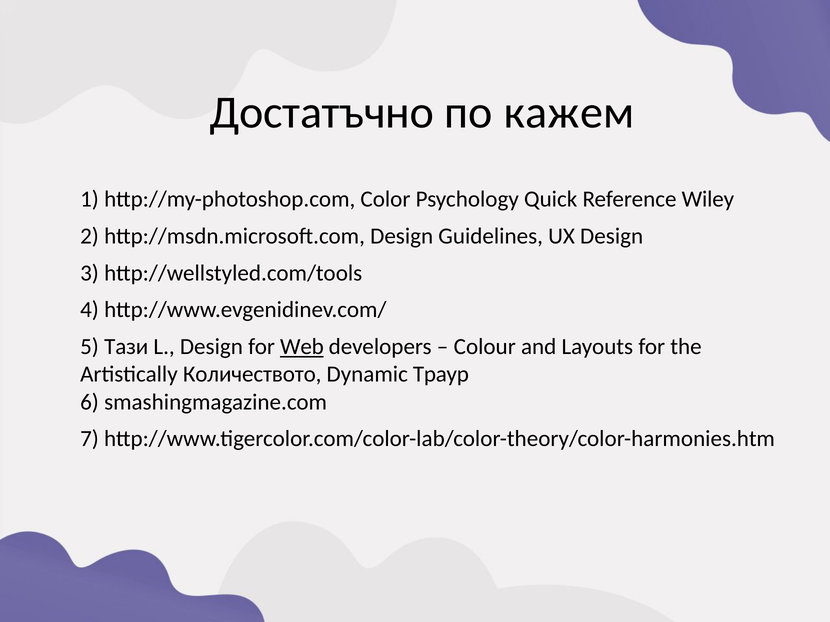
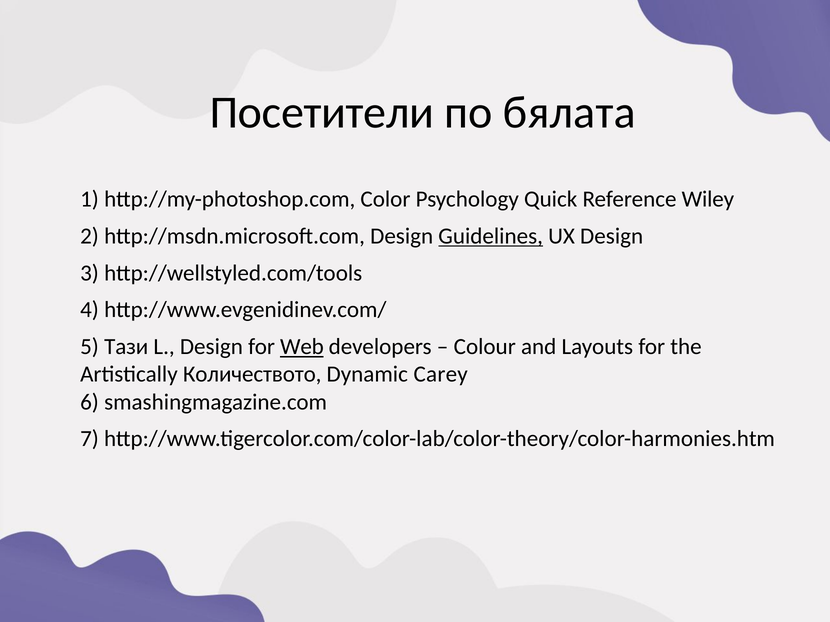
Достатъчно: Достатъчно -> Посетители
кажем: кажем -> бялата
Guidelines underline: none -> present
Траур: Траур -> Carey
